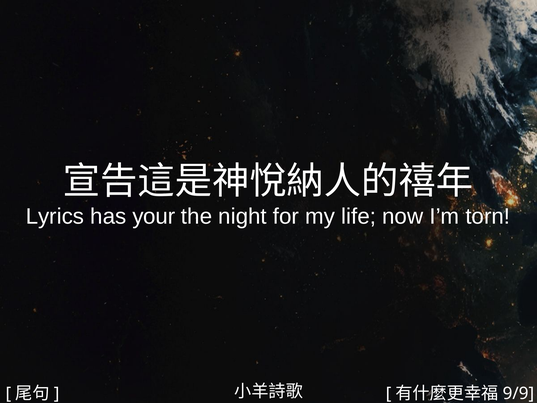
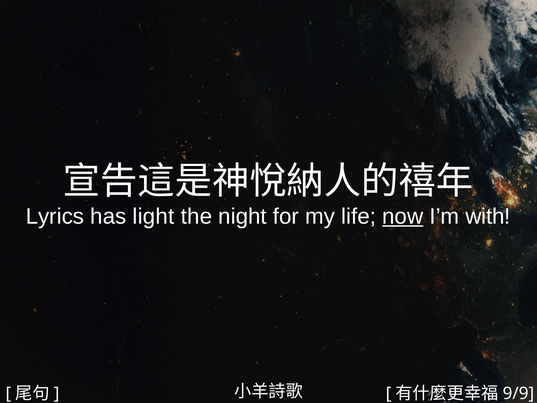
your: your -> light
now underline: none -> present
torn: torn -> with
